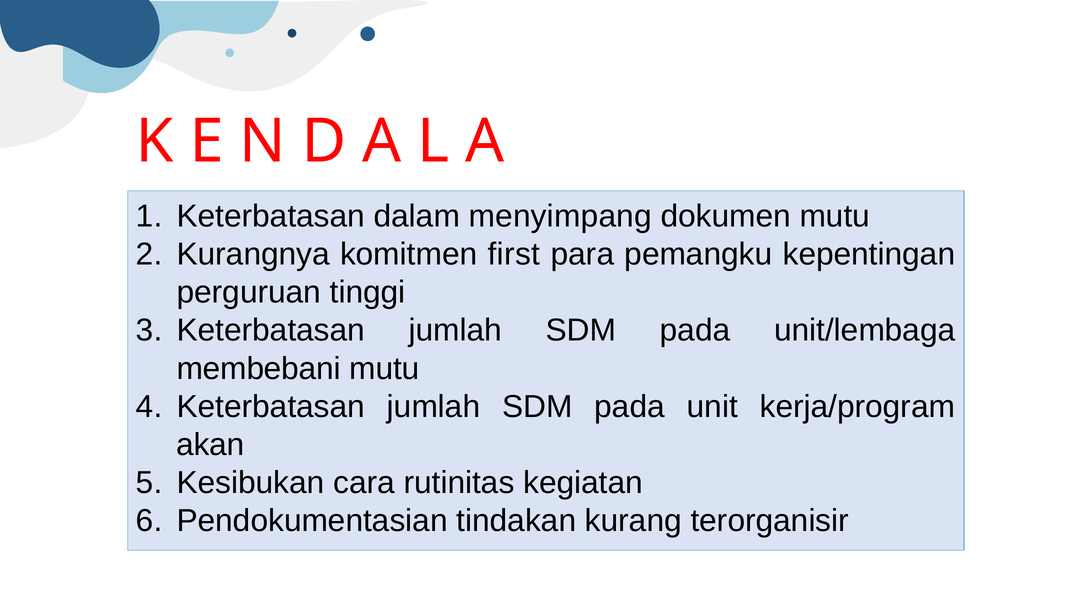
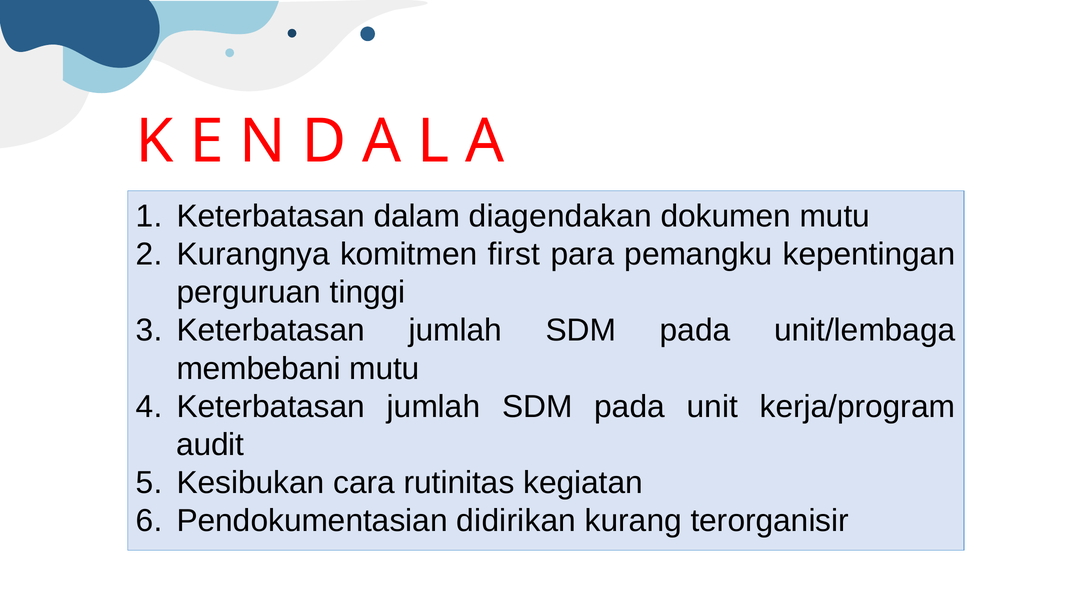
menyimpang: menyimpang -> diagendakan
akan: akan -> audit
tindakan: tindakan -> didirikan
